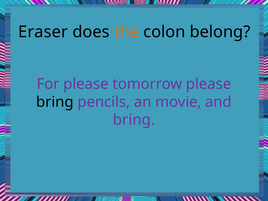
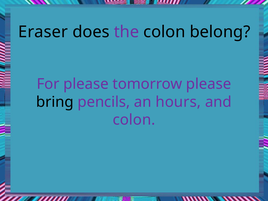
the colour: orange -> purple
movie: movie -> hours
bring at (134, 120): bring -> colon
